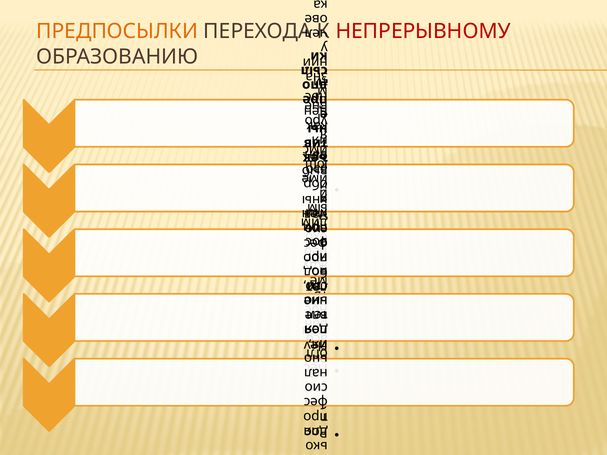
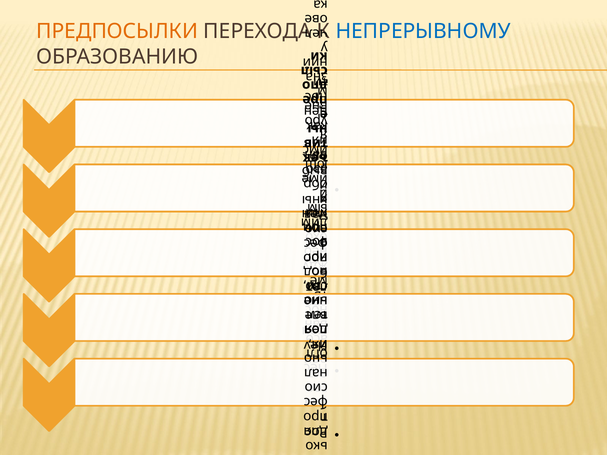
НЕПРЕРЫВНОМУ colour: red -> blue
